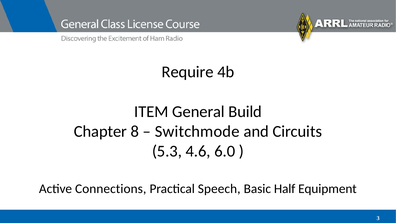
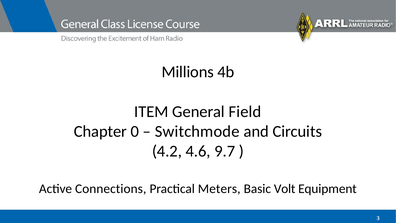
Require: Require -> Millions
Build: Build -> Field
8: 8 -> 0
5.3: 5.3 -> 4.2
6.0: 6.0 -> 9.7
Speech: Speech -> Meters
Half: Half -> Volt
